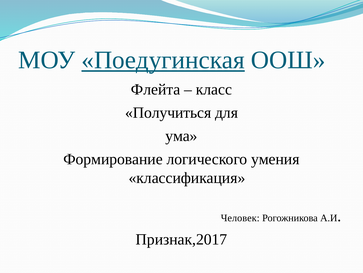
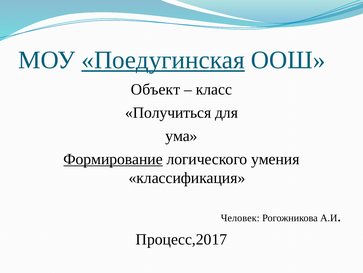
Флейта: Флейта -> Объект
Формирование underline: none -> present
Признак,2017: Признак,2017 -> Процесс,2017
